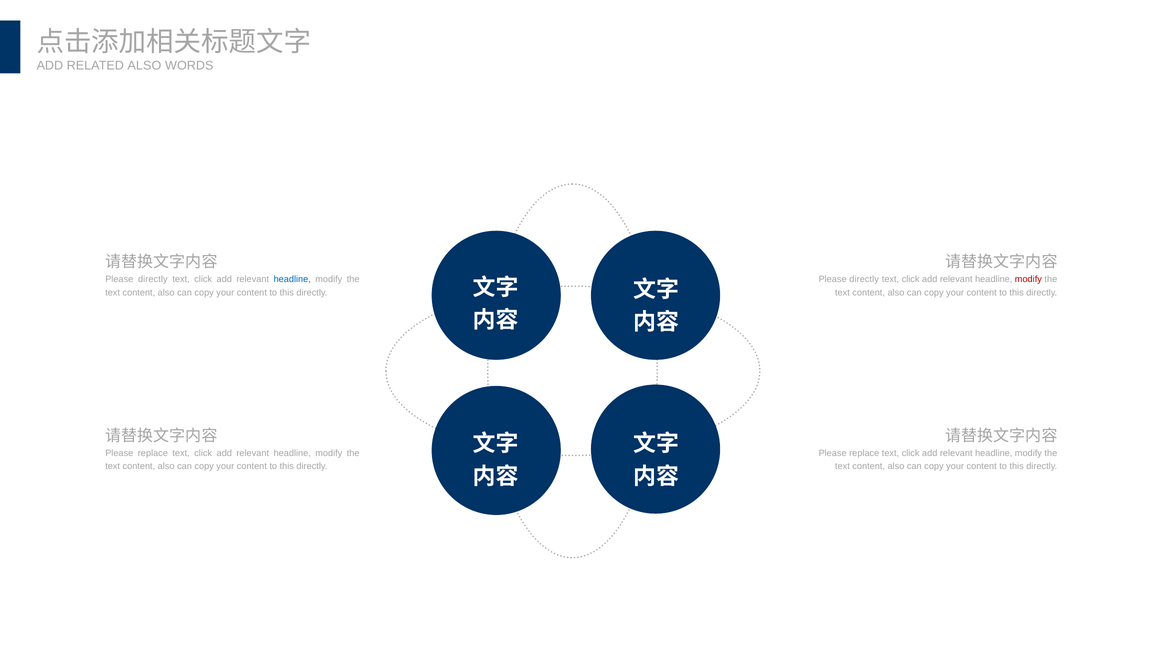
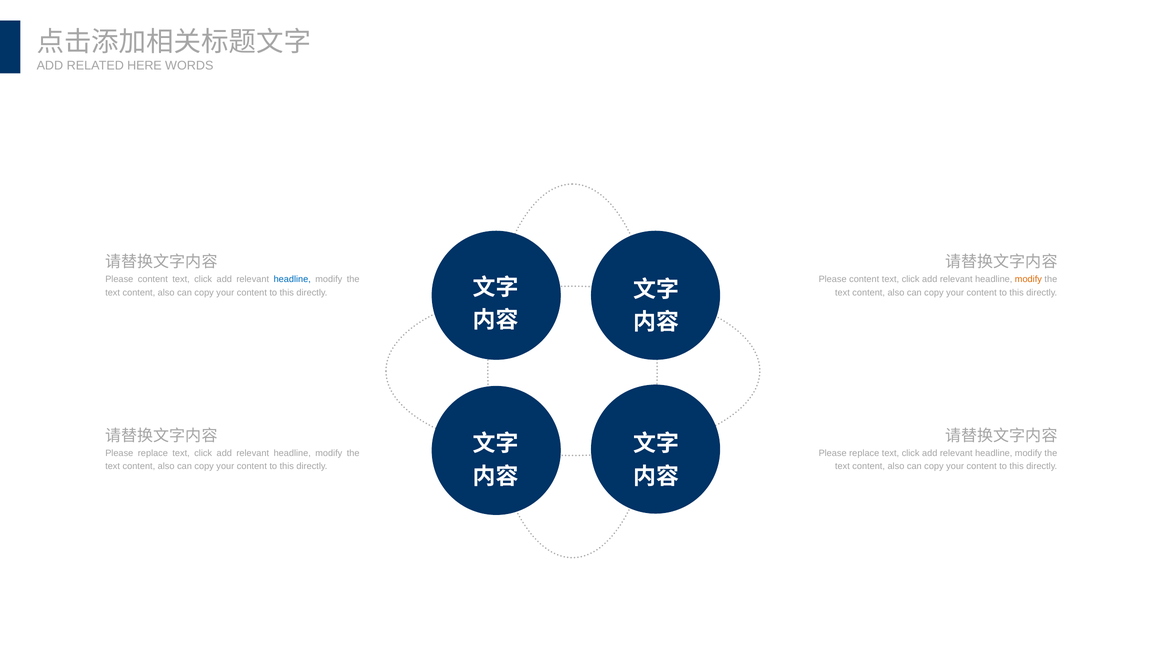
RELATED ALSO: ALSO -> HERE
directly at (153, 280): directly -> content
directly at (864, 280): directly -> content
modify at (1028, 280) colour: red -> orange
